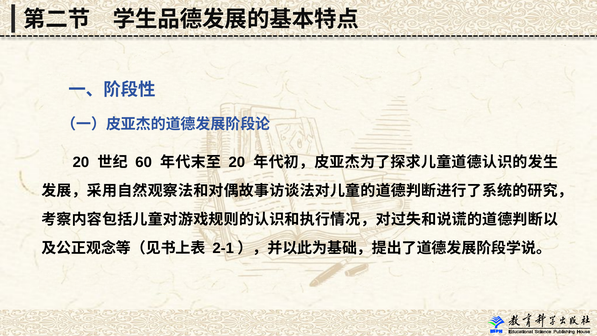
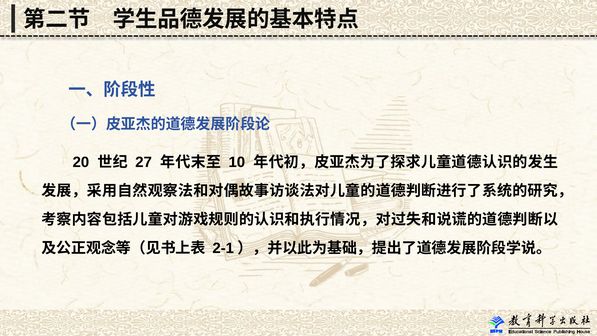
60: 60 -> 27
20 at (237, 162): 20 -> 10
